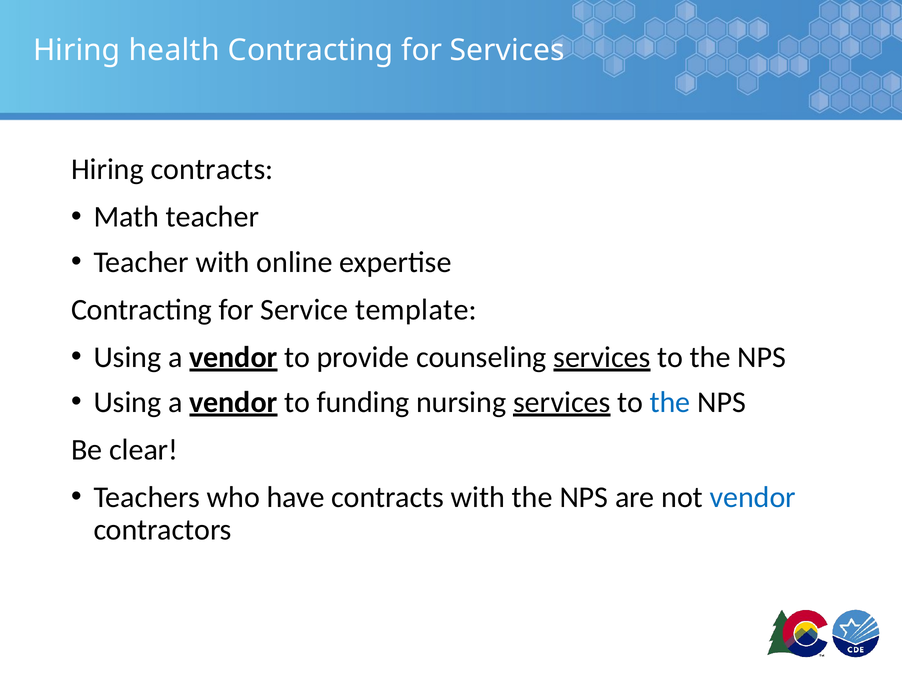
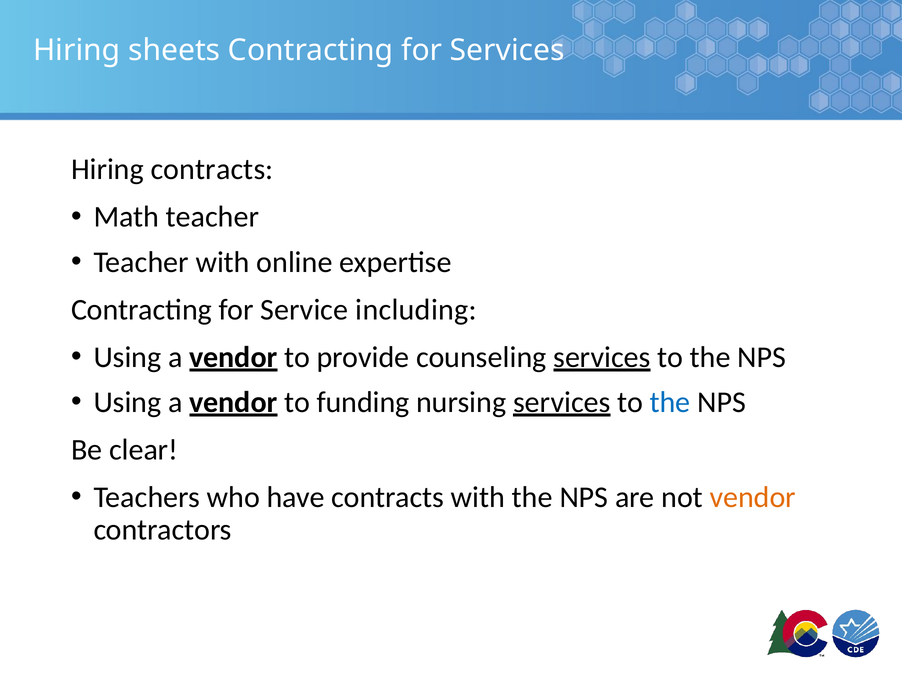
health: health -> sheets
template: template -> including
vendor at (753, 497) colour: blue -> orange
